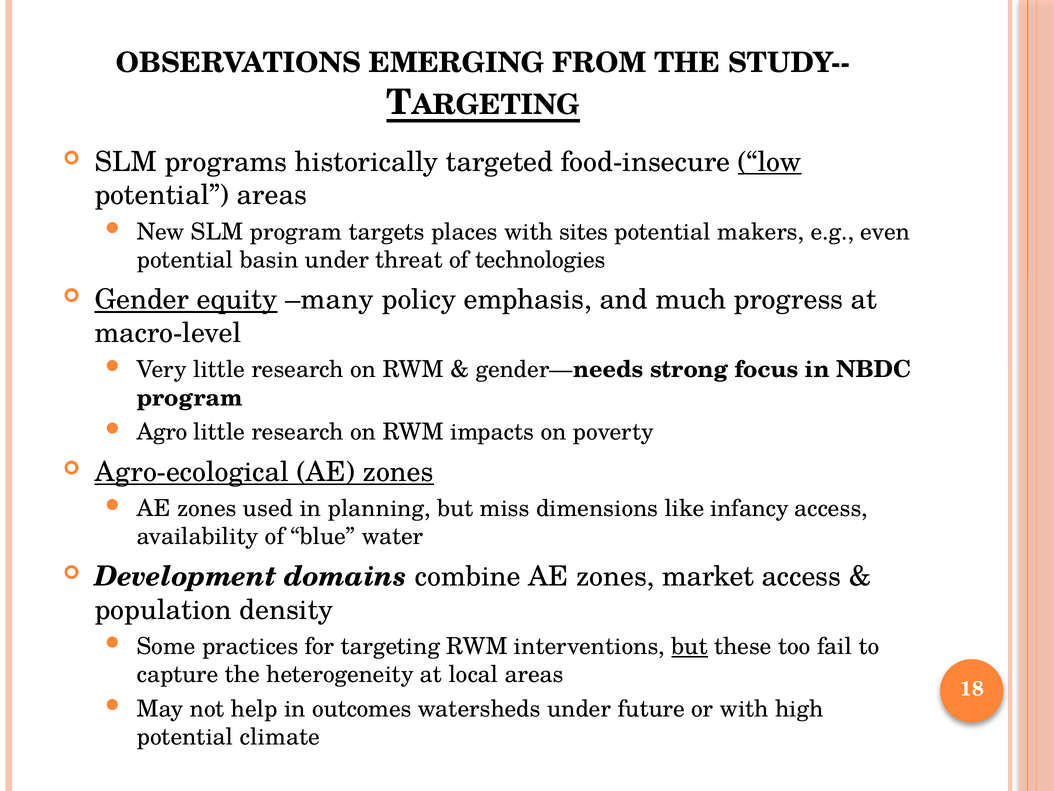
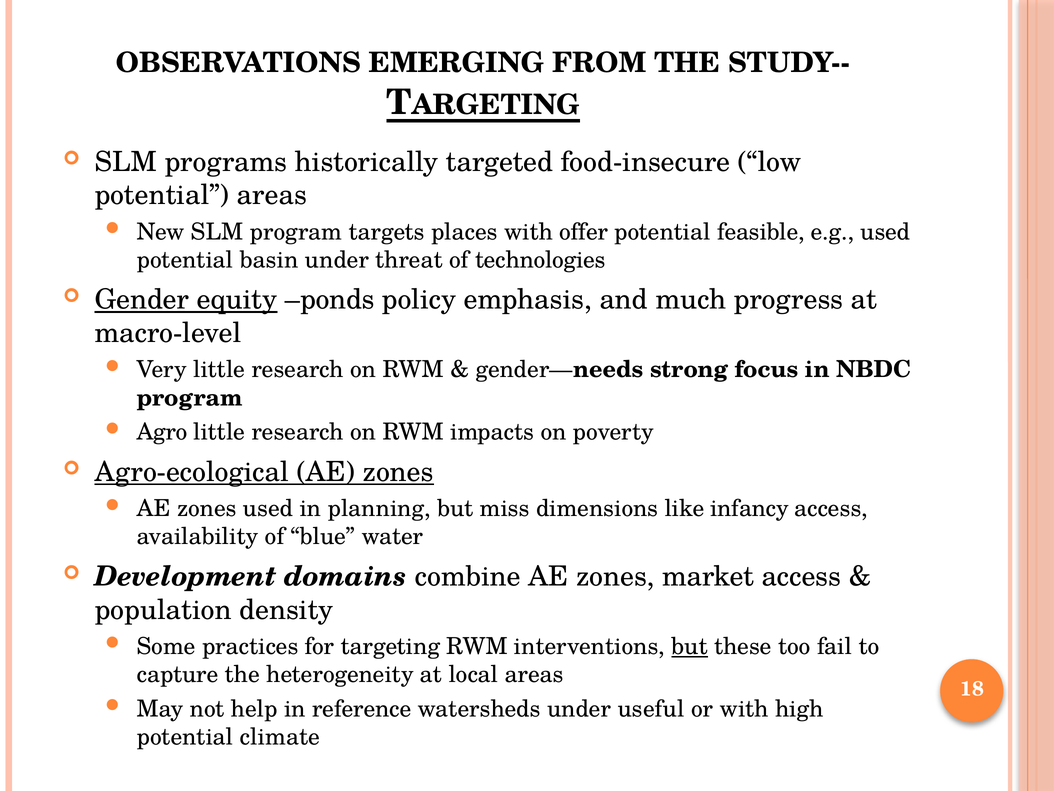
low underline: present -> none
sites: sites -> offer
makers: makers -> feasible
e.g even: even -> used
many: many -> ponds
outcomes: outcomes -> reference
future: future -> useful
